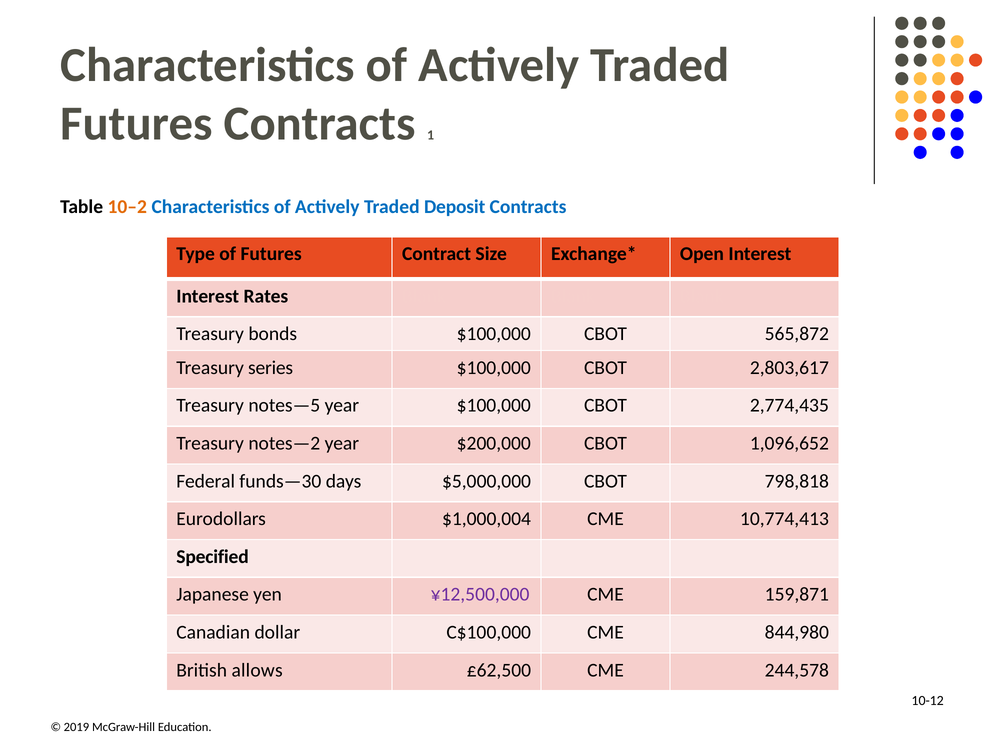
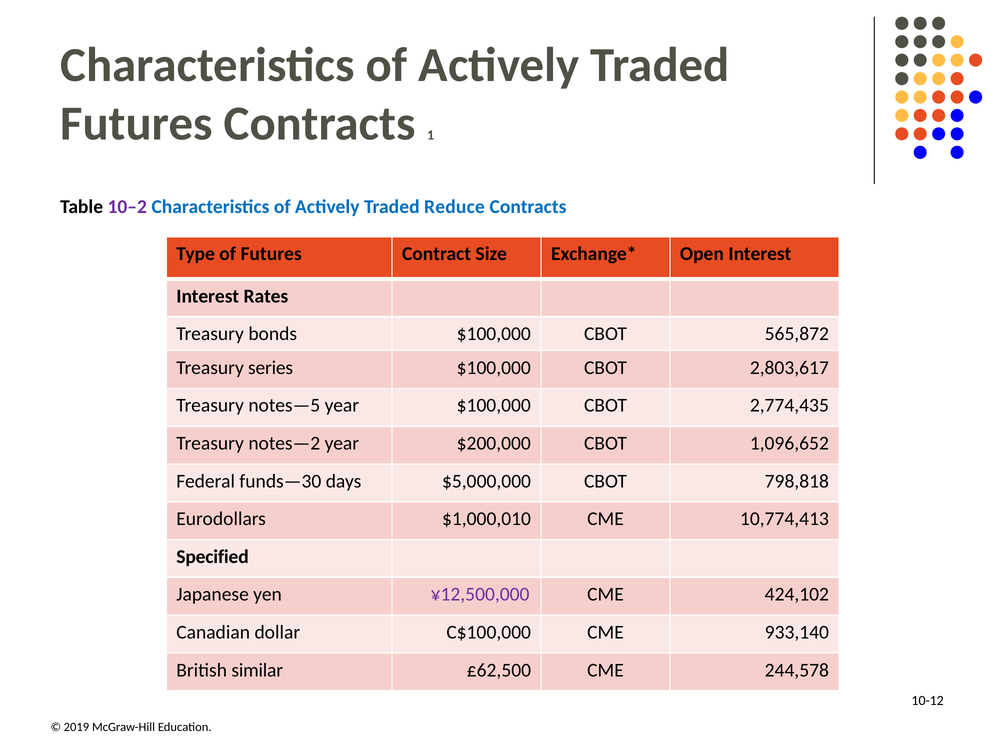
10–2 colour: orange -> purple
Deposit: Deposit -> Reduce
$1,000,004: $1,000,004 -> $1,000,010
159,871: 159,871 -> 424,102
844,980: 844,980 -> 933,140
allows: allows -> similar
